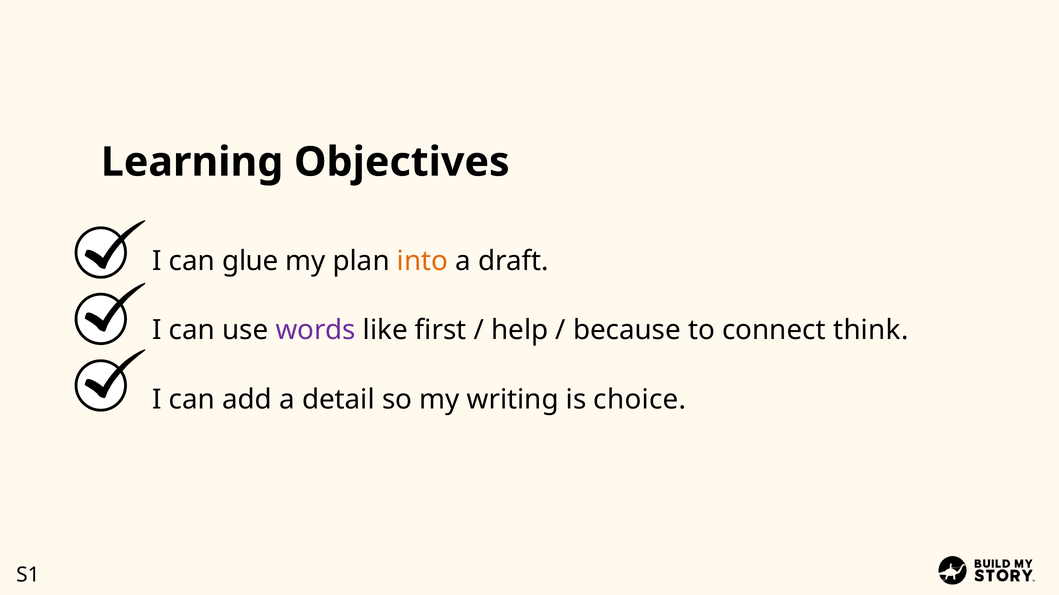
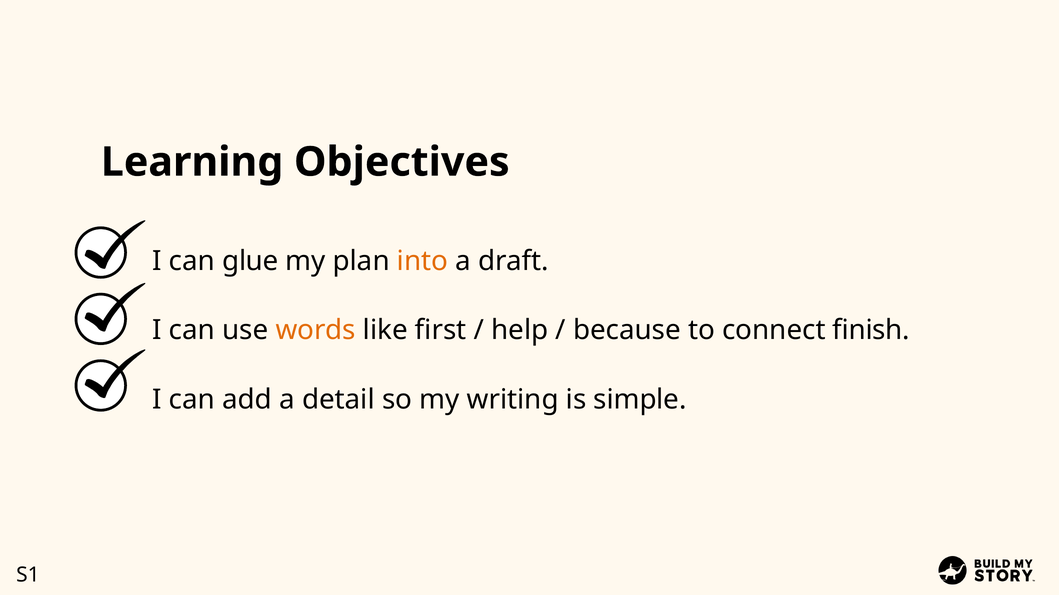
words colour: purple -> orange
think: think -> finish
choice: choice -> simple
